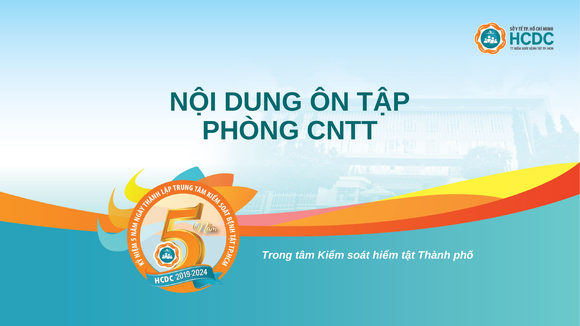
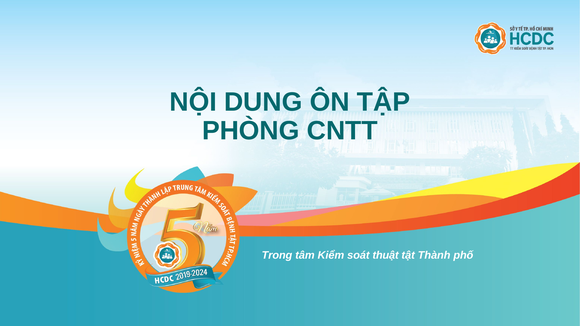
hiểm: hiểm -> thuật
